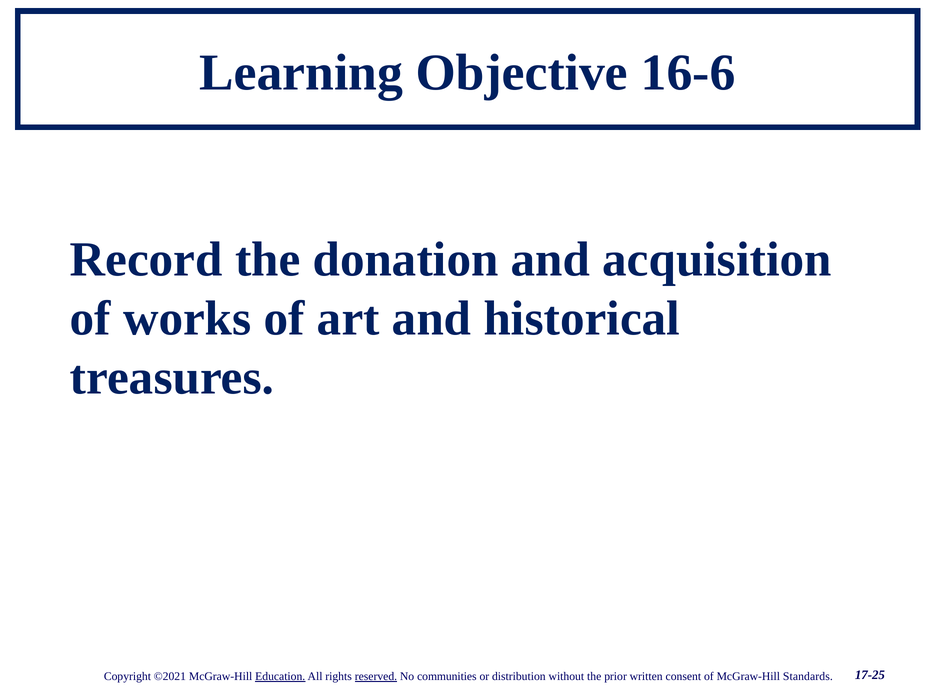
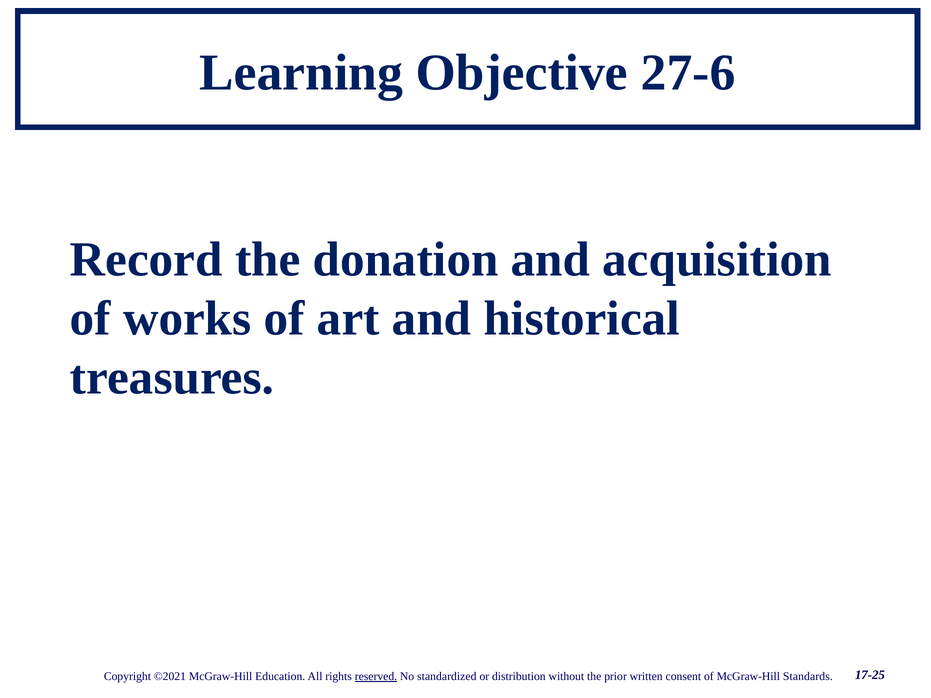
16-6: 16-6 -> 27-6
Education underline: present -> none
communities: communities -> standardized
